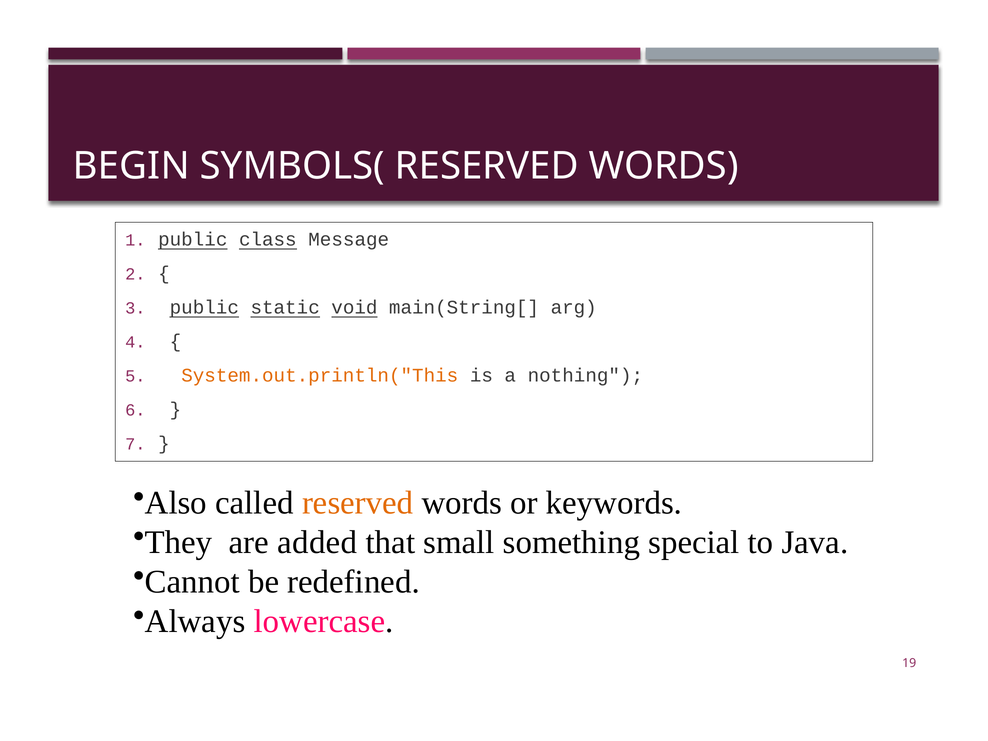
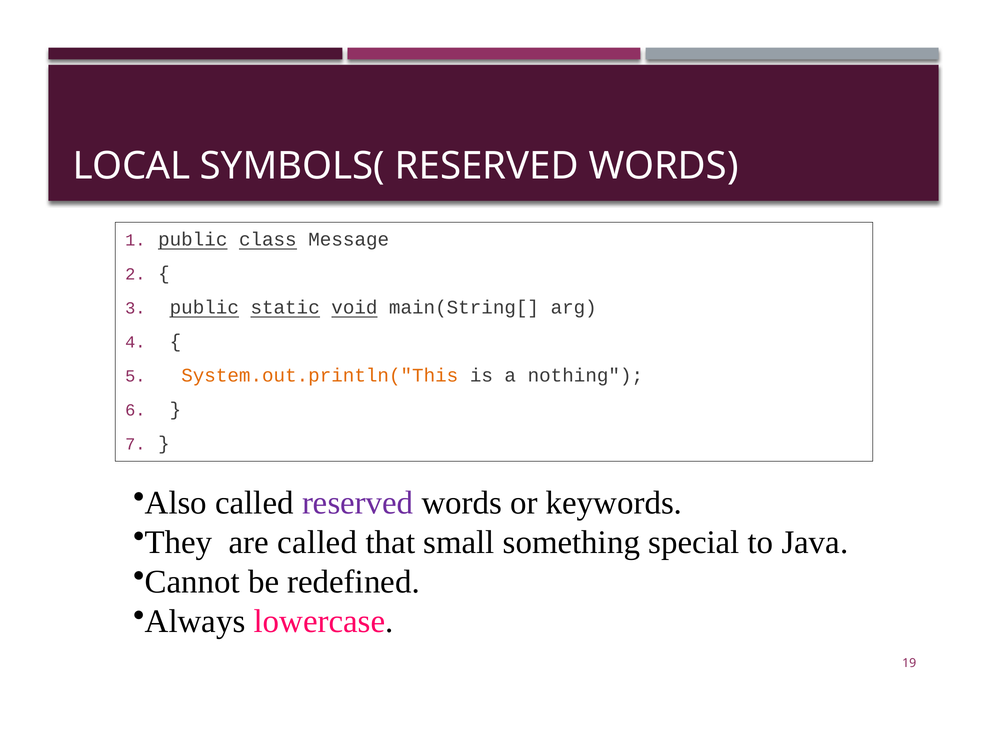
BEGIN: BEGIN -> LOCAL
reserved at (358, 503) colour: orange -> purple
are added: added -> called
